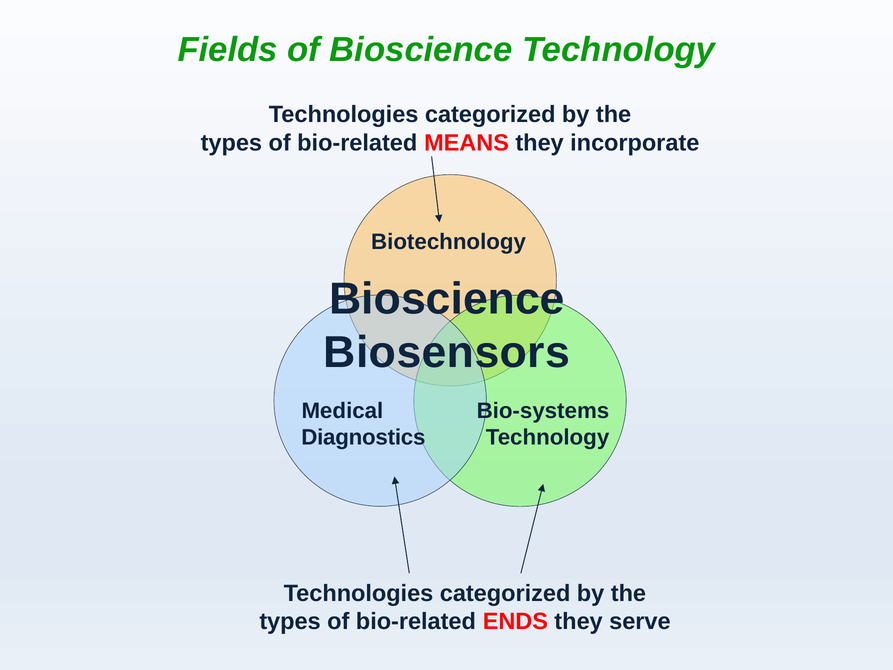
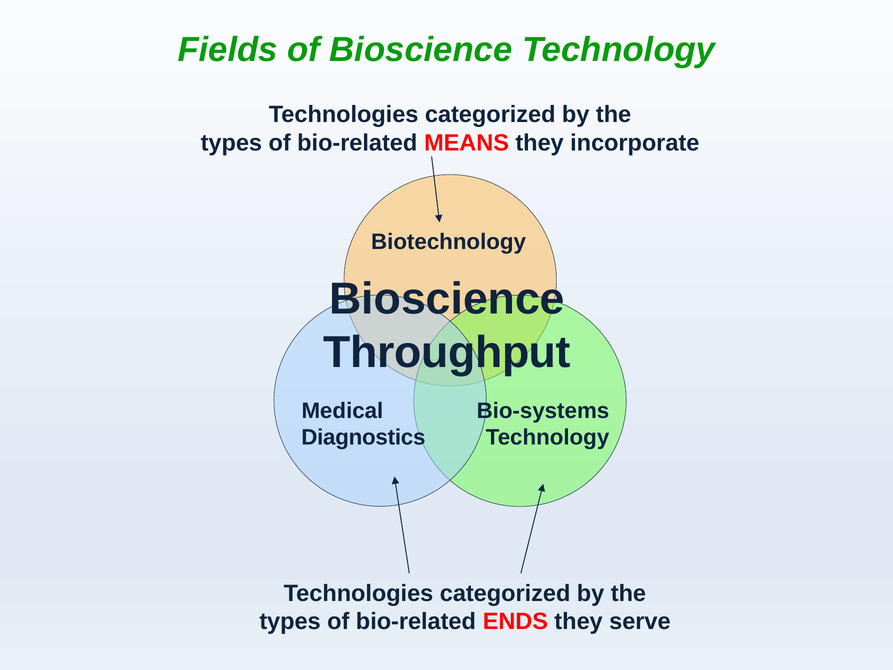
Biosensors: Biosensors -> Throughput
